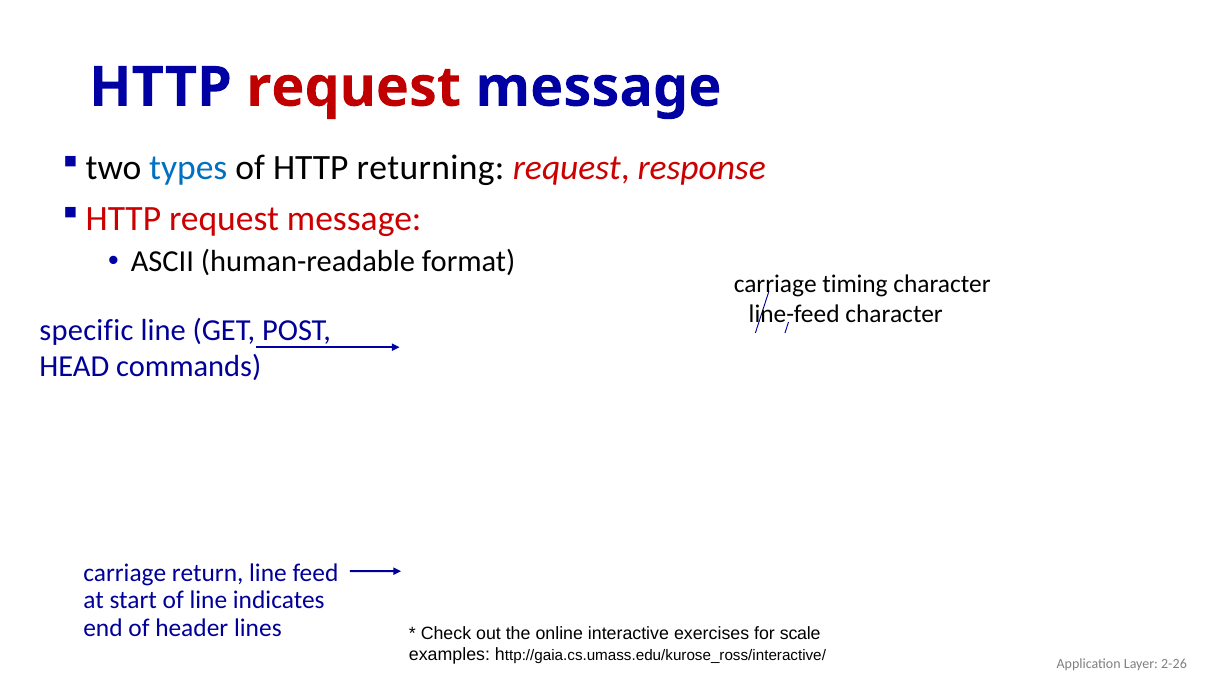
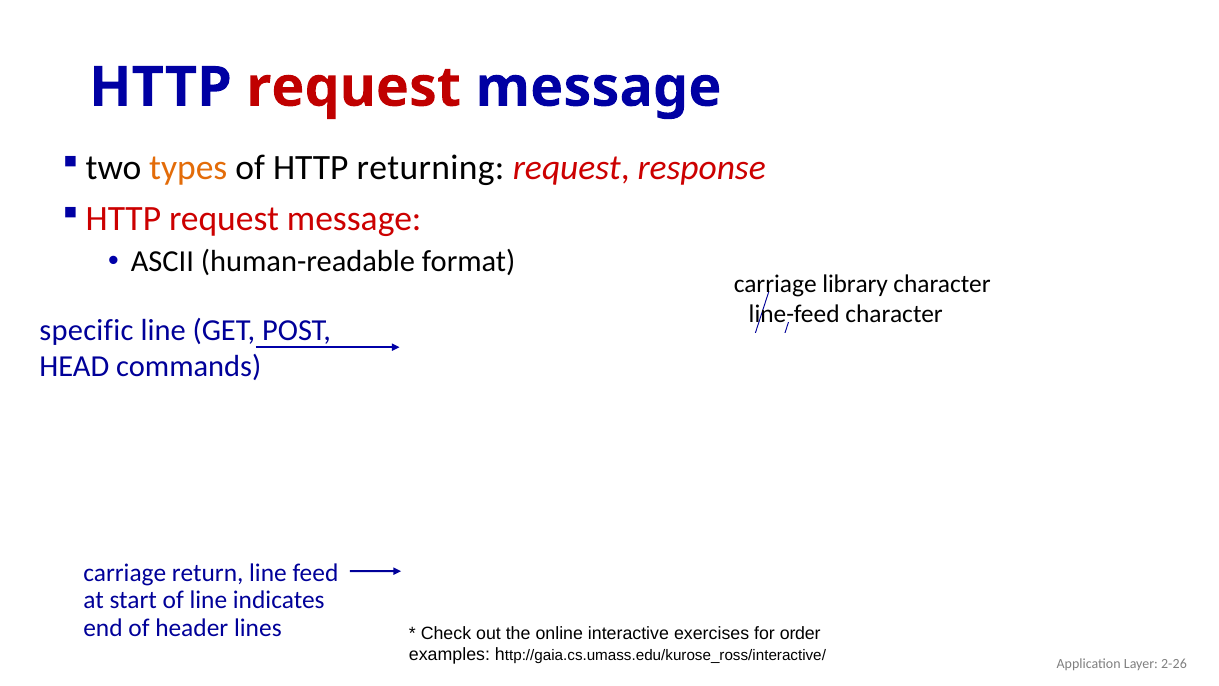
types colour: blue -> orange
timing: timing -> library
scale: scale -> order
